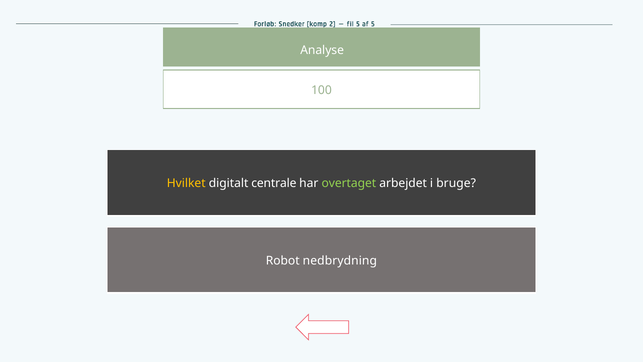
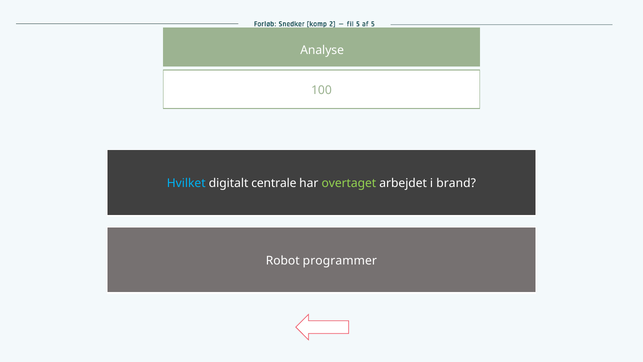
Hvilket colour: yellow -> light blue
bruge: bruge -> brand
nedbrydning: nedbrydning -> programmer
